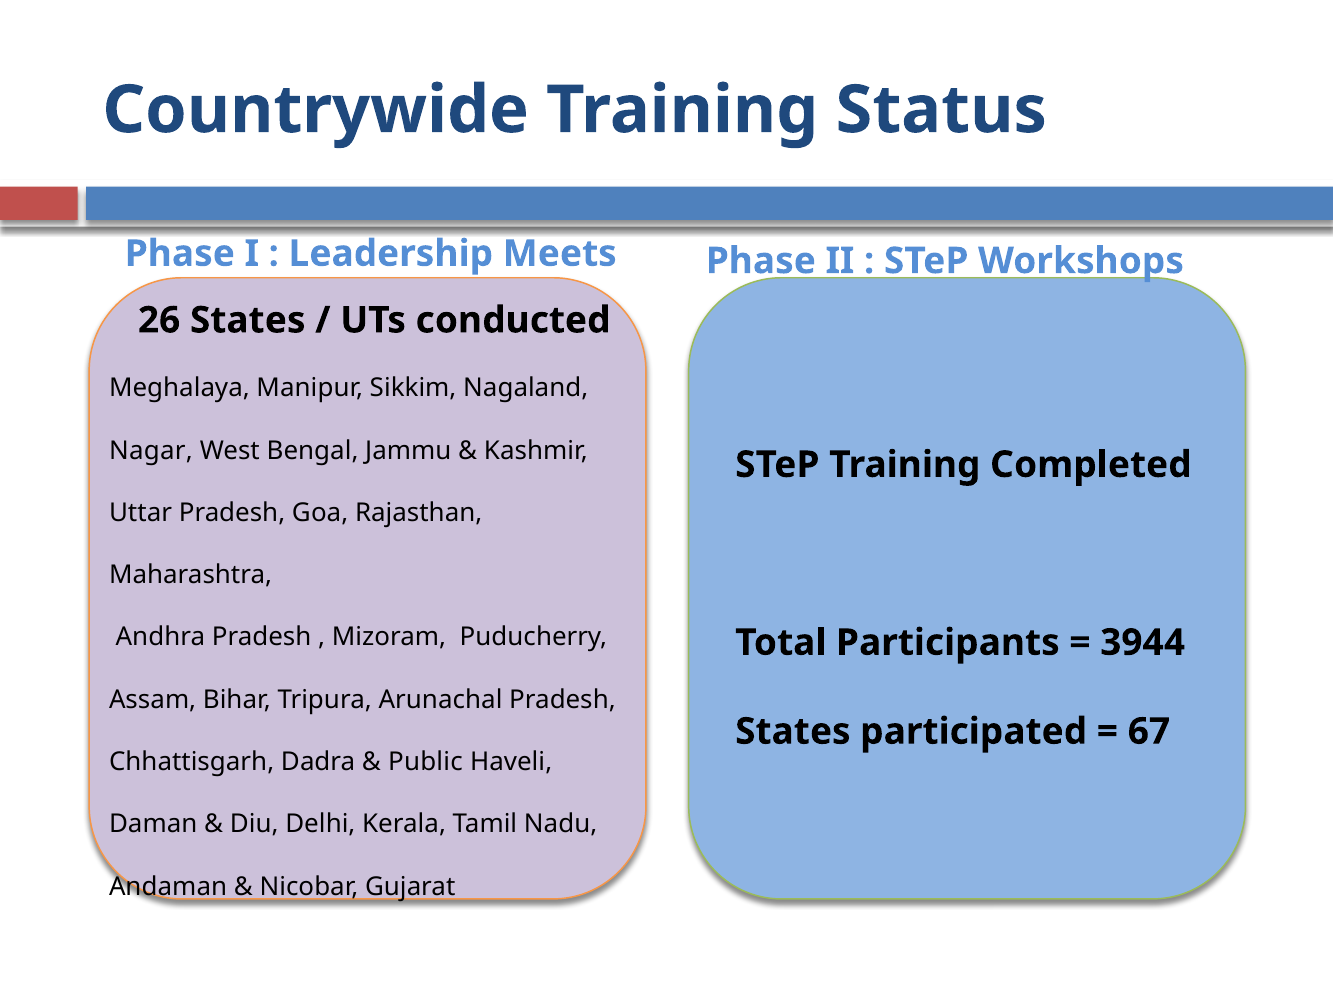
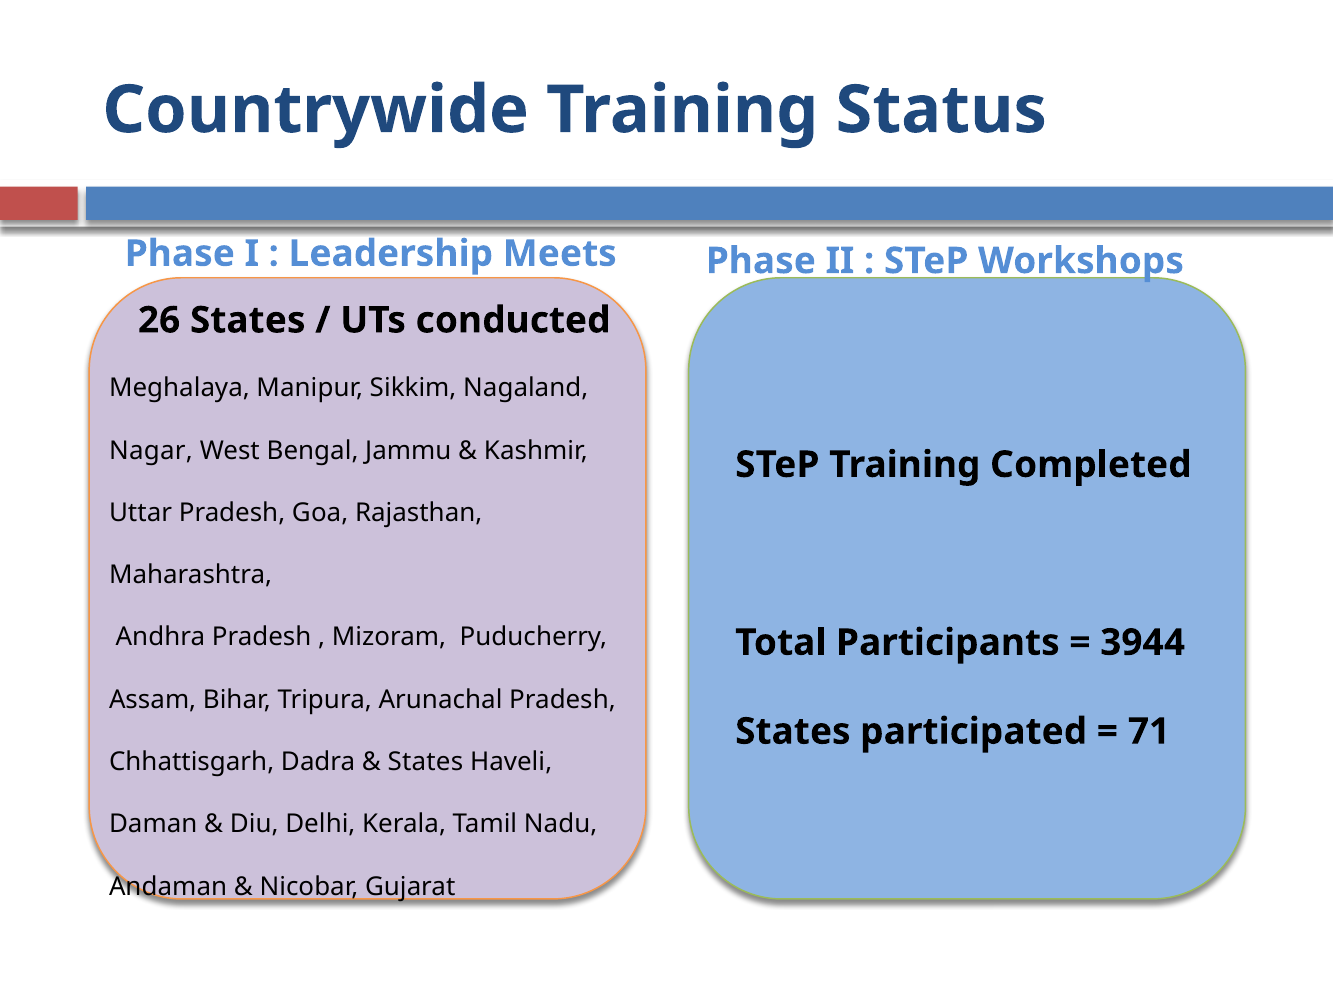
67: 67 -> 71
Public at (425, 762): Public -> States
